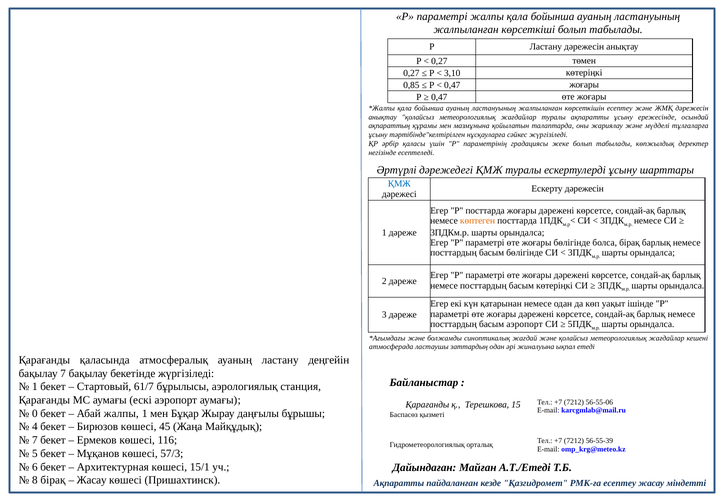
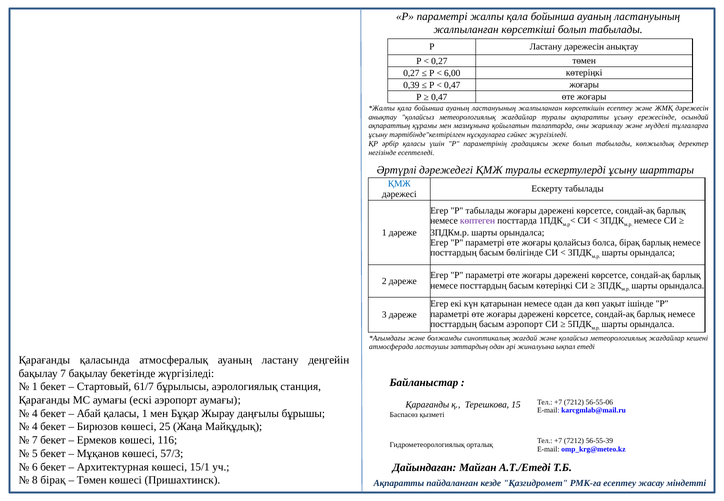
3,10: 3,10 -> 6,00
0,85: 0,85 -> 0,39
Ескерту дәрежесін: дәрежесін -> табылады
Р посттарда: посттарда -> табылады
көптеген colour: orange -> purple
жоғары бөлігінде: бөлігінде -> қолайсыз
0 at (35, 414): 0 -> 4
Абай жалпы: жалпы -> қаласы
45: 45 -> 25
Жасау at (92, 480): Жасау -> Төмен
